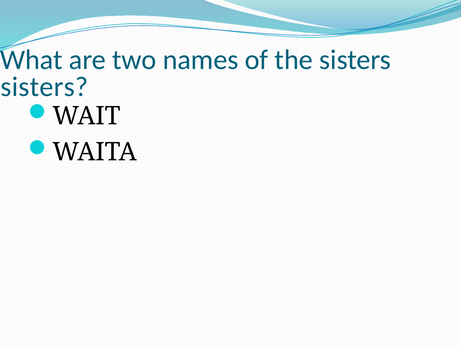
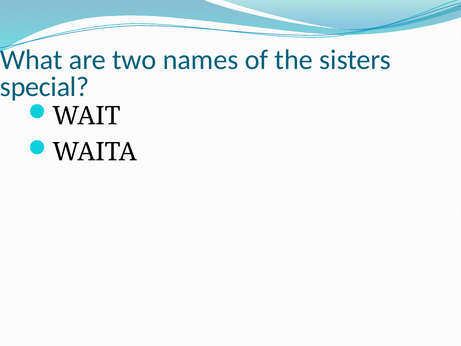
sisters at (44, 87): sisters -> special
